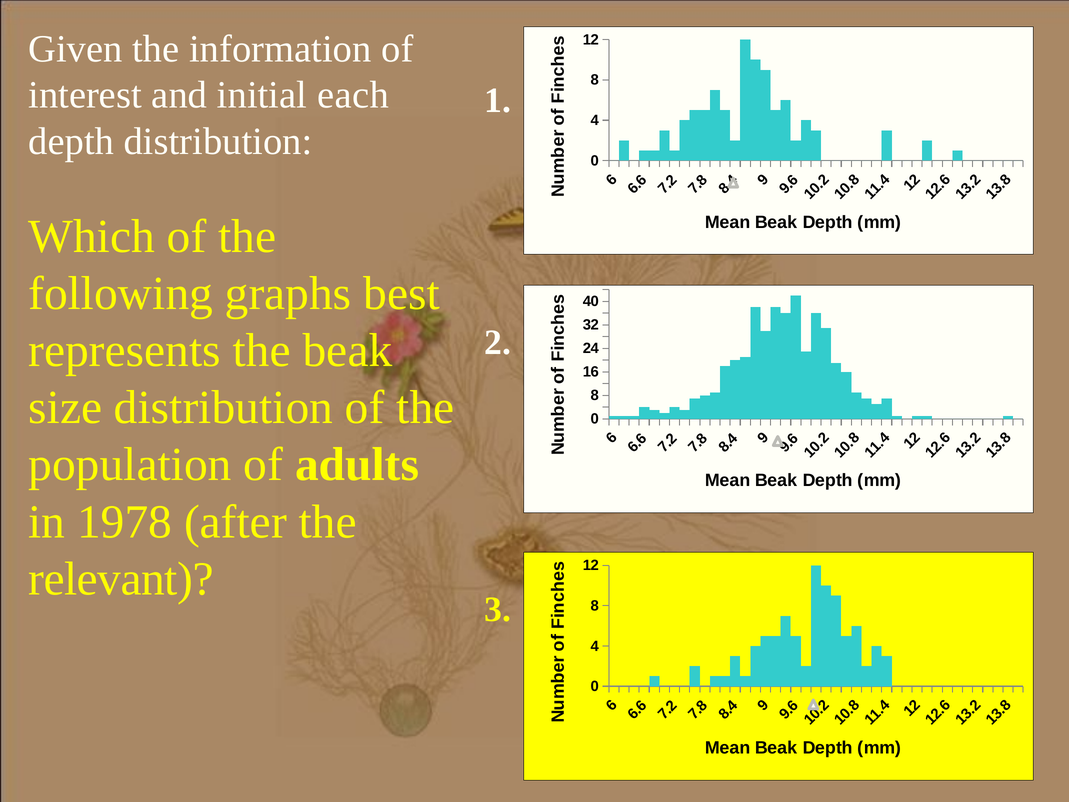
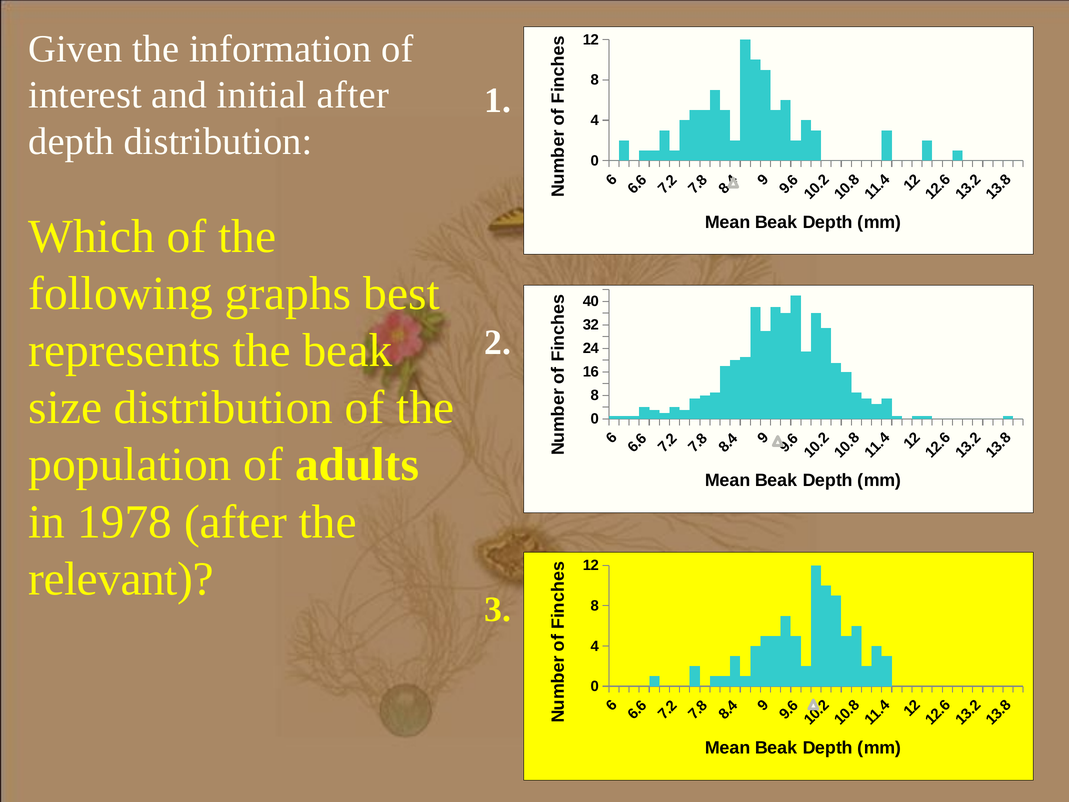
initial each: each -> after
